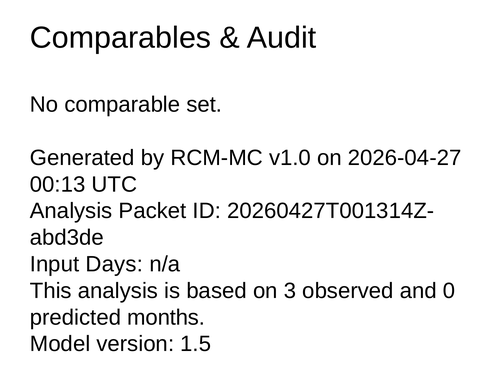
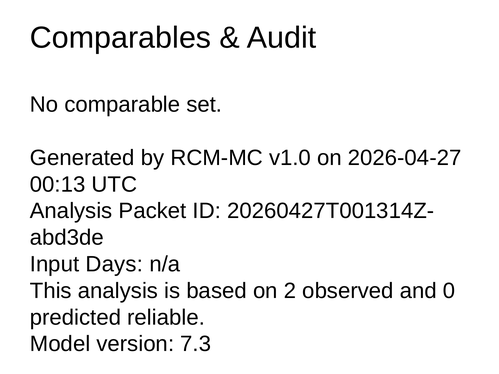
3: 3 -> 2
months: months -> reliable
1.5: 1.5 -> 7.3
